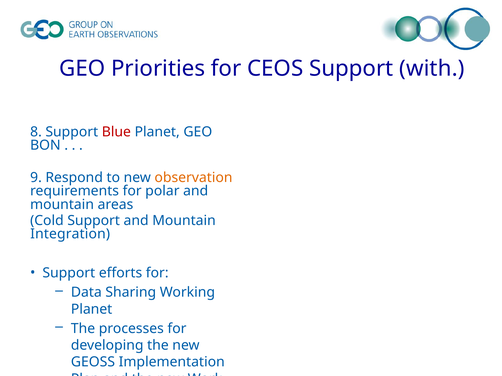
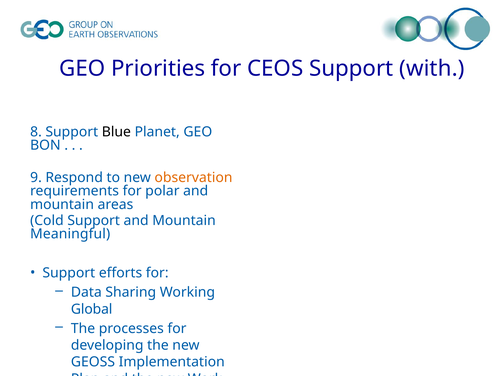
Blue colour: red -> black
Integration: Integration -> Meaningful
Planet at (92, 310): Planet -> Global
